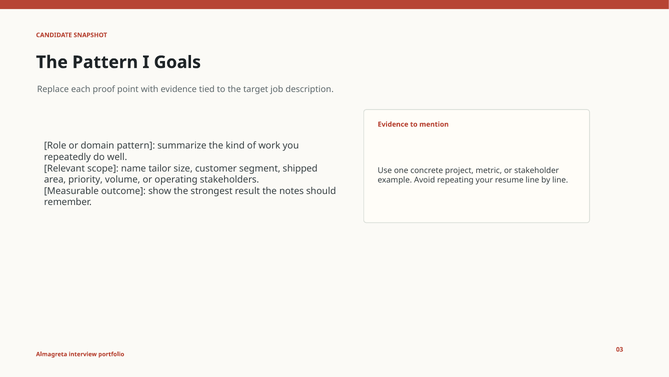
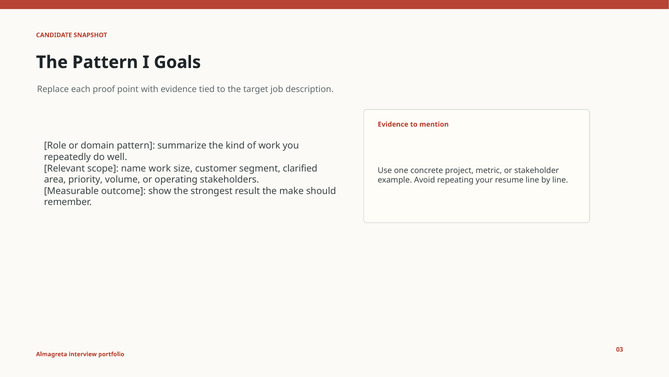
name tailor: tailor -> work
shipped: shipped -> clarified
notes: notes -> make
